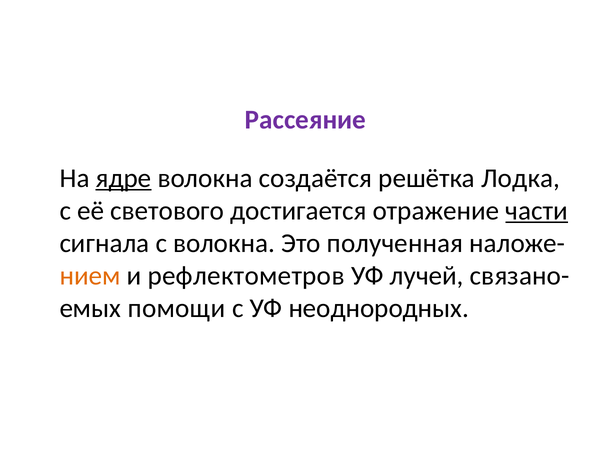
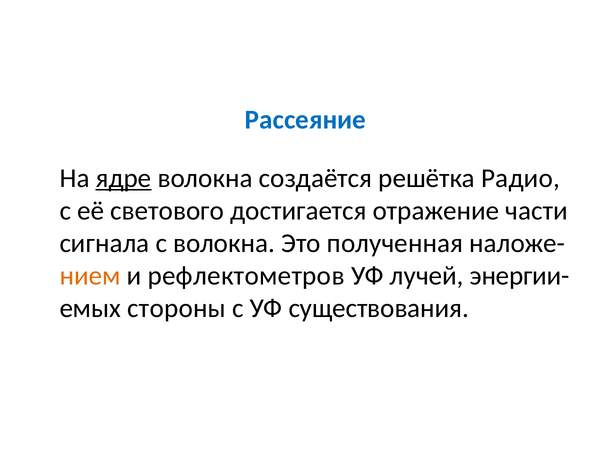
Рассеяние colour: purple -> blue
Лодка: Лодка -> Радио
части underline: present -> none
связано-: связано- -> энергии-
помощи: помощи -> стороны
неоднородных: неоднородных -> существования
